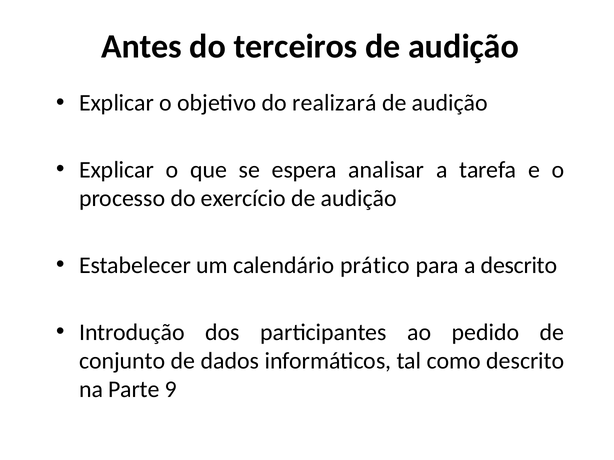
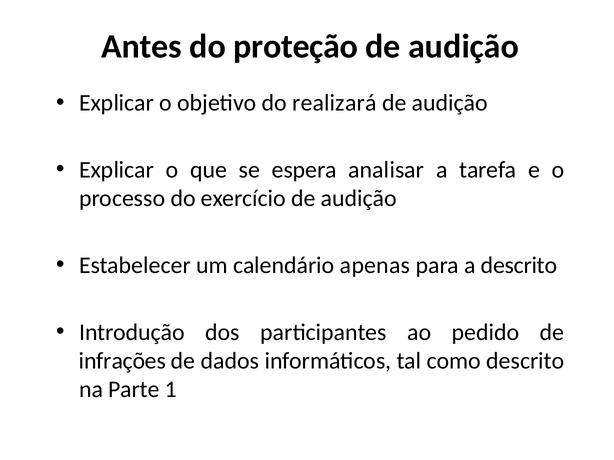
terceiros: terceiros -> proteção
prático: prático -> apenas
conjunto: conjunto -> infrações
9: 9 -> 1
